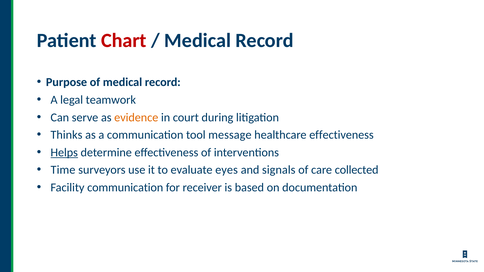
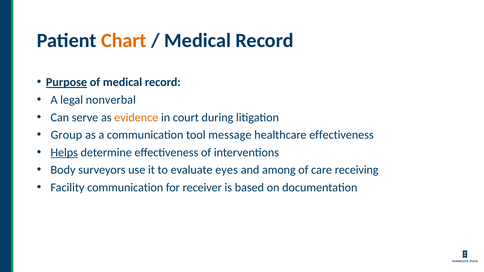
Chart colour: red -> orange
Purpose underline: none -> present
teamwork: teamwork -> nonverbal
Thinks: Thinks -> Group
Time: Time -> Body
signals: signals -> among
collected: collected -> receiving
